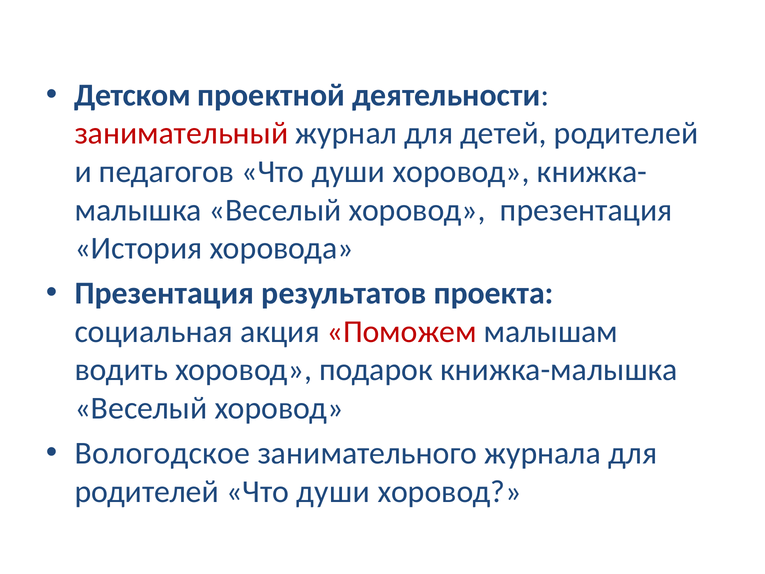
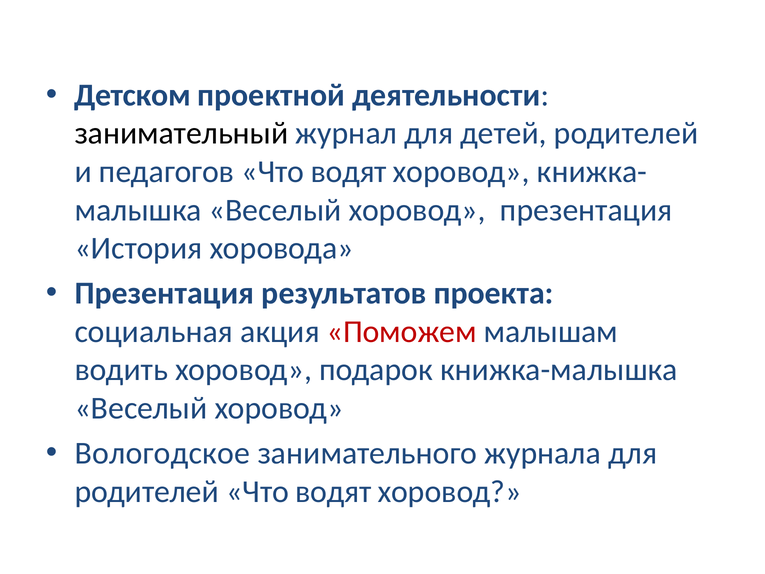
занимательный colour: red -> black
педагогов Что души: души -> водят
родителей Что души: души -> водят
